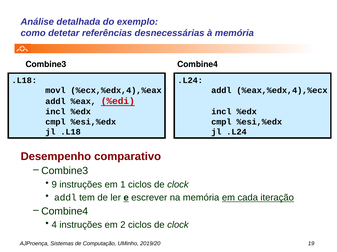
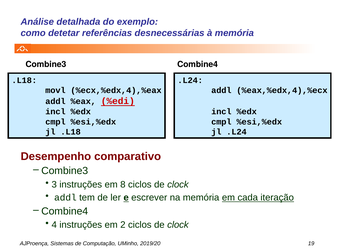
9: 9 -> 3
1: 1 -> 8
